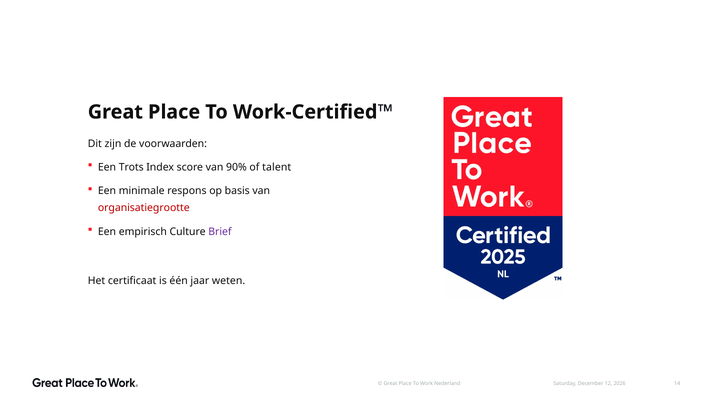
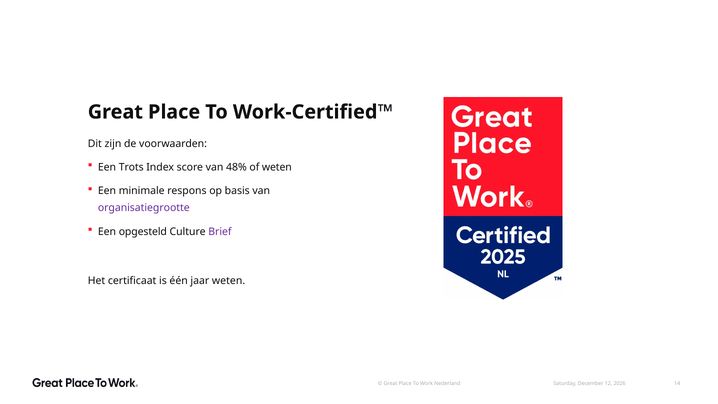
90%: 90% -> 48%
of talent: talent -> weten
organisatiegrootte colour: red -> purple
empirisch: empirisch -> opgesteld
